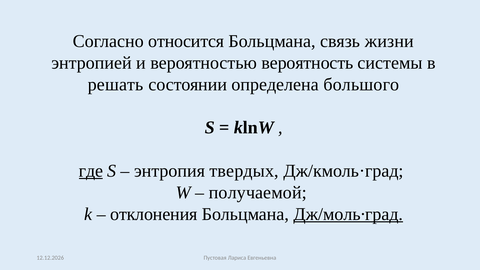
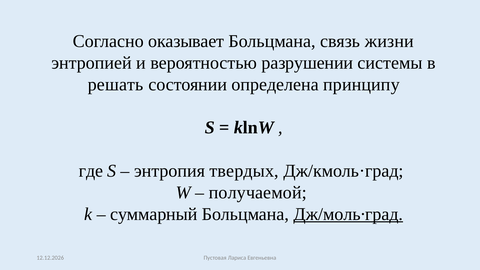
относится: относится -> оказывает
вероятность: вероятность -> разрушении
большого: большого -> принципу
где underline: present -> none
отклонения: отклонения -> суммарный
